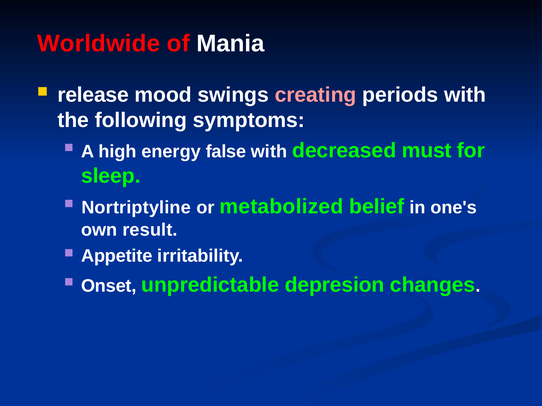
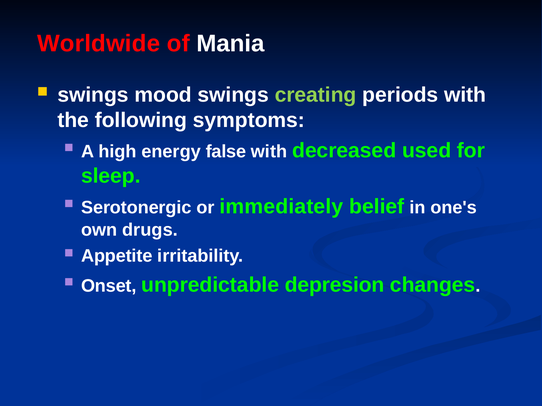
release at (93, 95): release -> swings
creating colour: pink -> light green
must: must -> used
Nortriptyline: Nortriptyline -> Serotonergic
metabolized: metabolized -> immediately
result: result -> drugs
